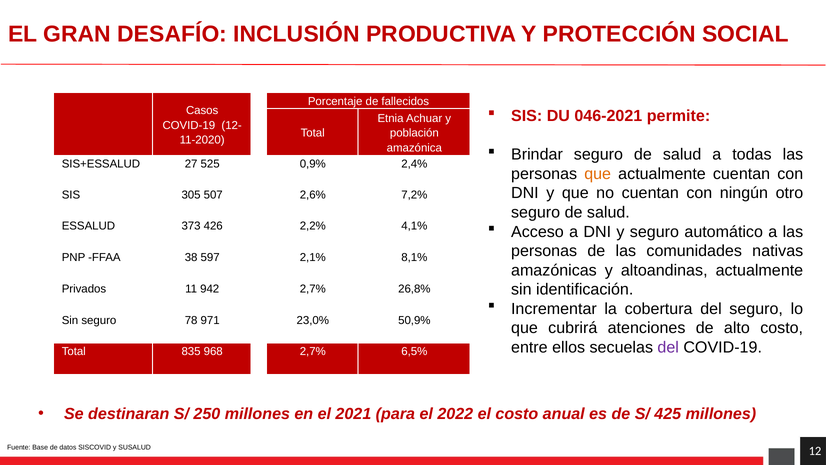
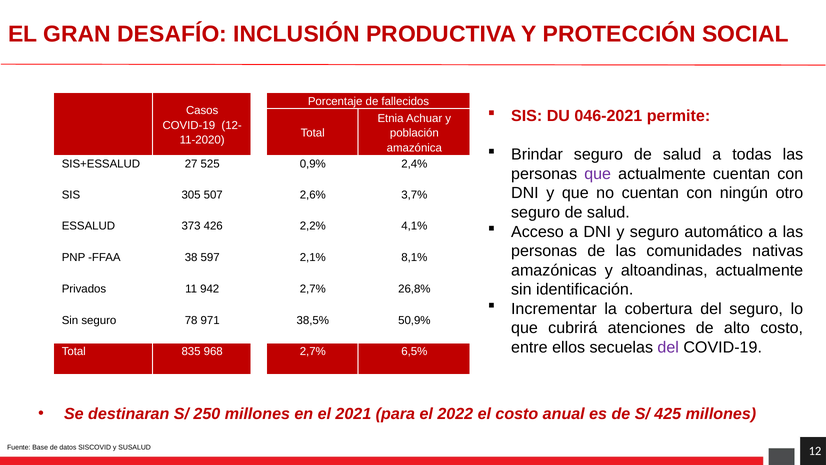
que at (598, 174) colour: orange -> purple
7,2%: 7,2% -> 3,7%
23,0%: 23,0% -> 38,5%
